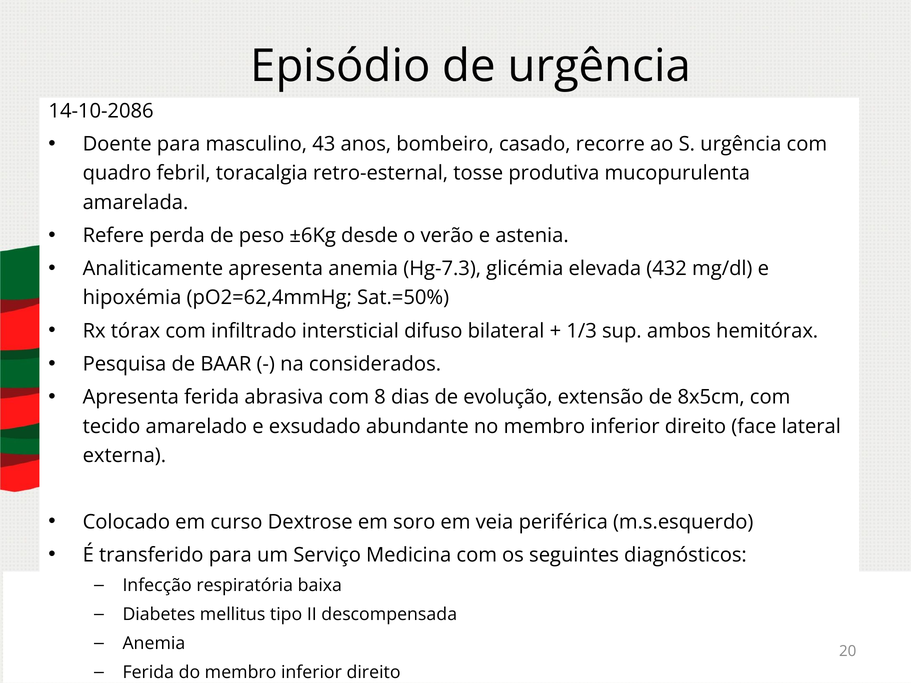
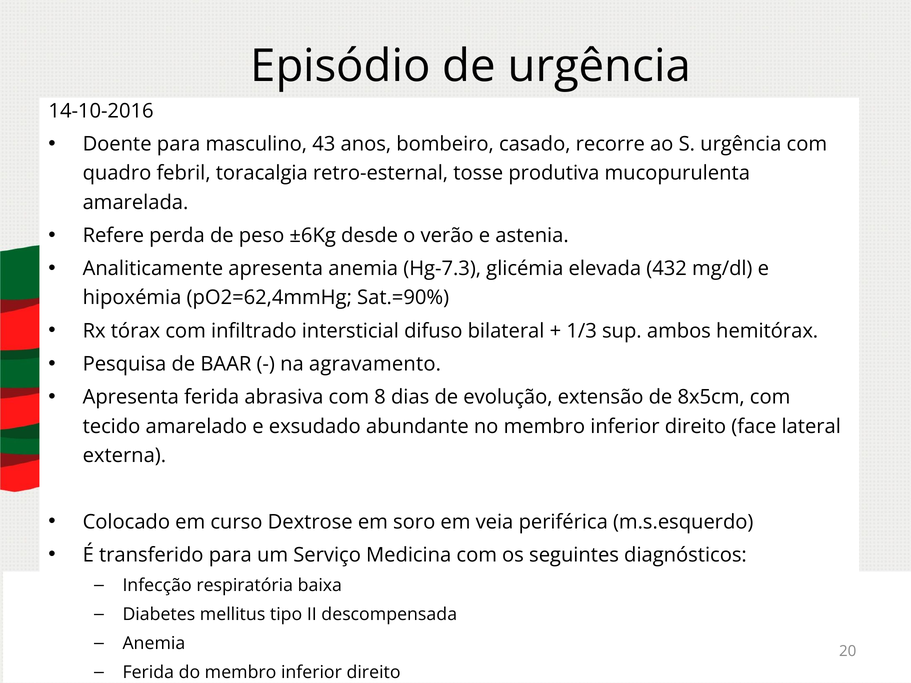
14-10-2086: 14-10-2086 -> 14-10-2016
Sat.=50%: Sat.=50% -> Sat.=90%
considerados: considerados -> agravamento
